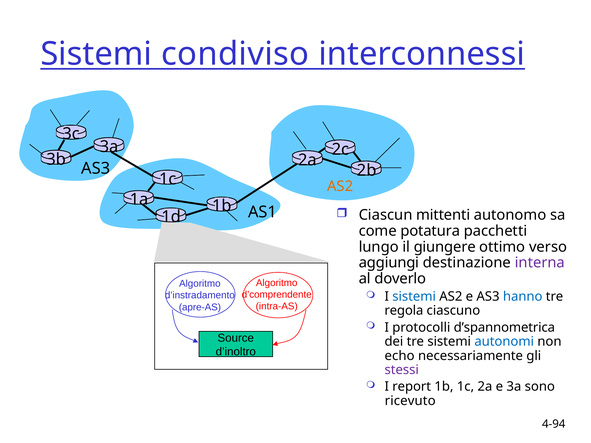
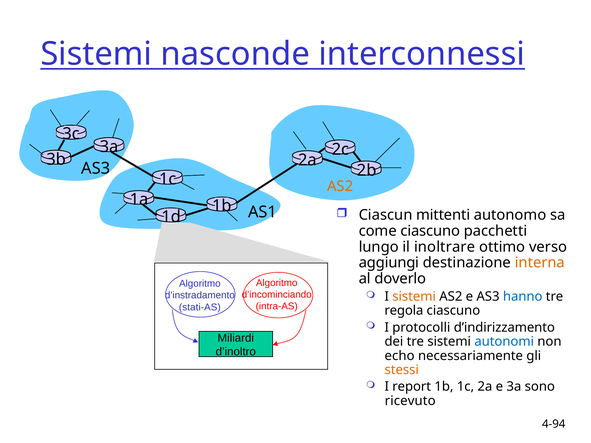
condiviso: condiviso -> nasconde
come potatura: potatura -> ciascuno
giungere: giungere -> inoltrare
interna colour: purple -> orange
d’comprendente: d’comprendente -> d’incominciando
sistemi at (414, 297) colour: blue -> orange
apre-AS: apre-AS -> stati-AS
d’spannometrica: d’spannometrica -> d’indirizzamento
Source: Source -> Miliardi
stessi colour: purple -> orange
